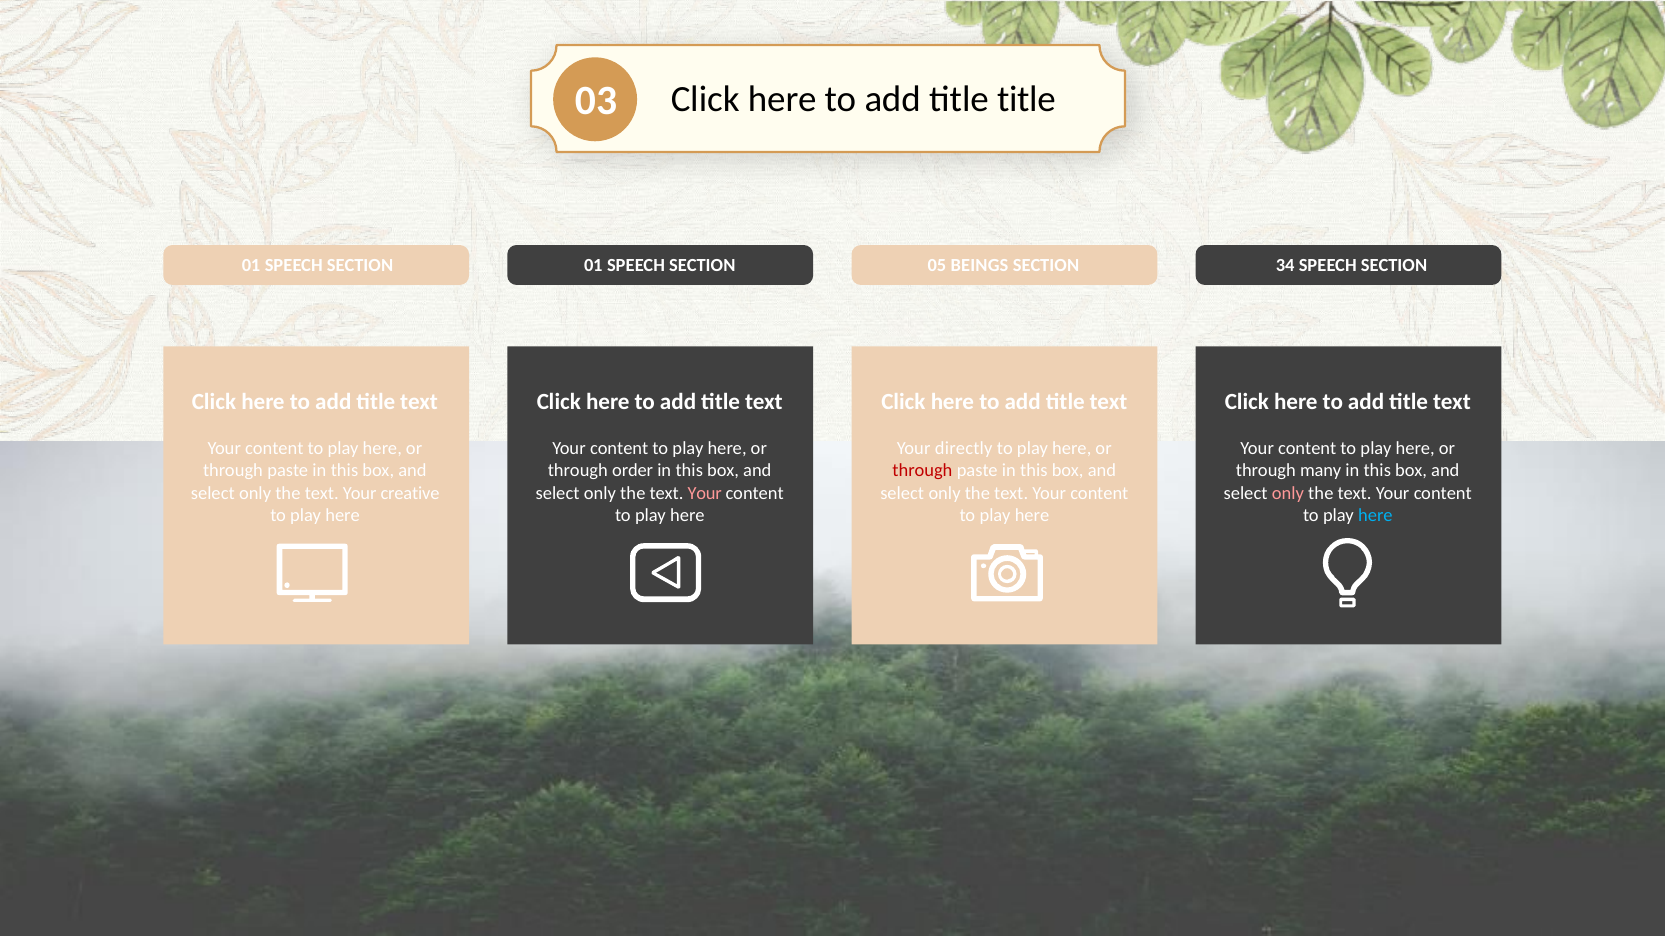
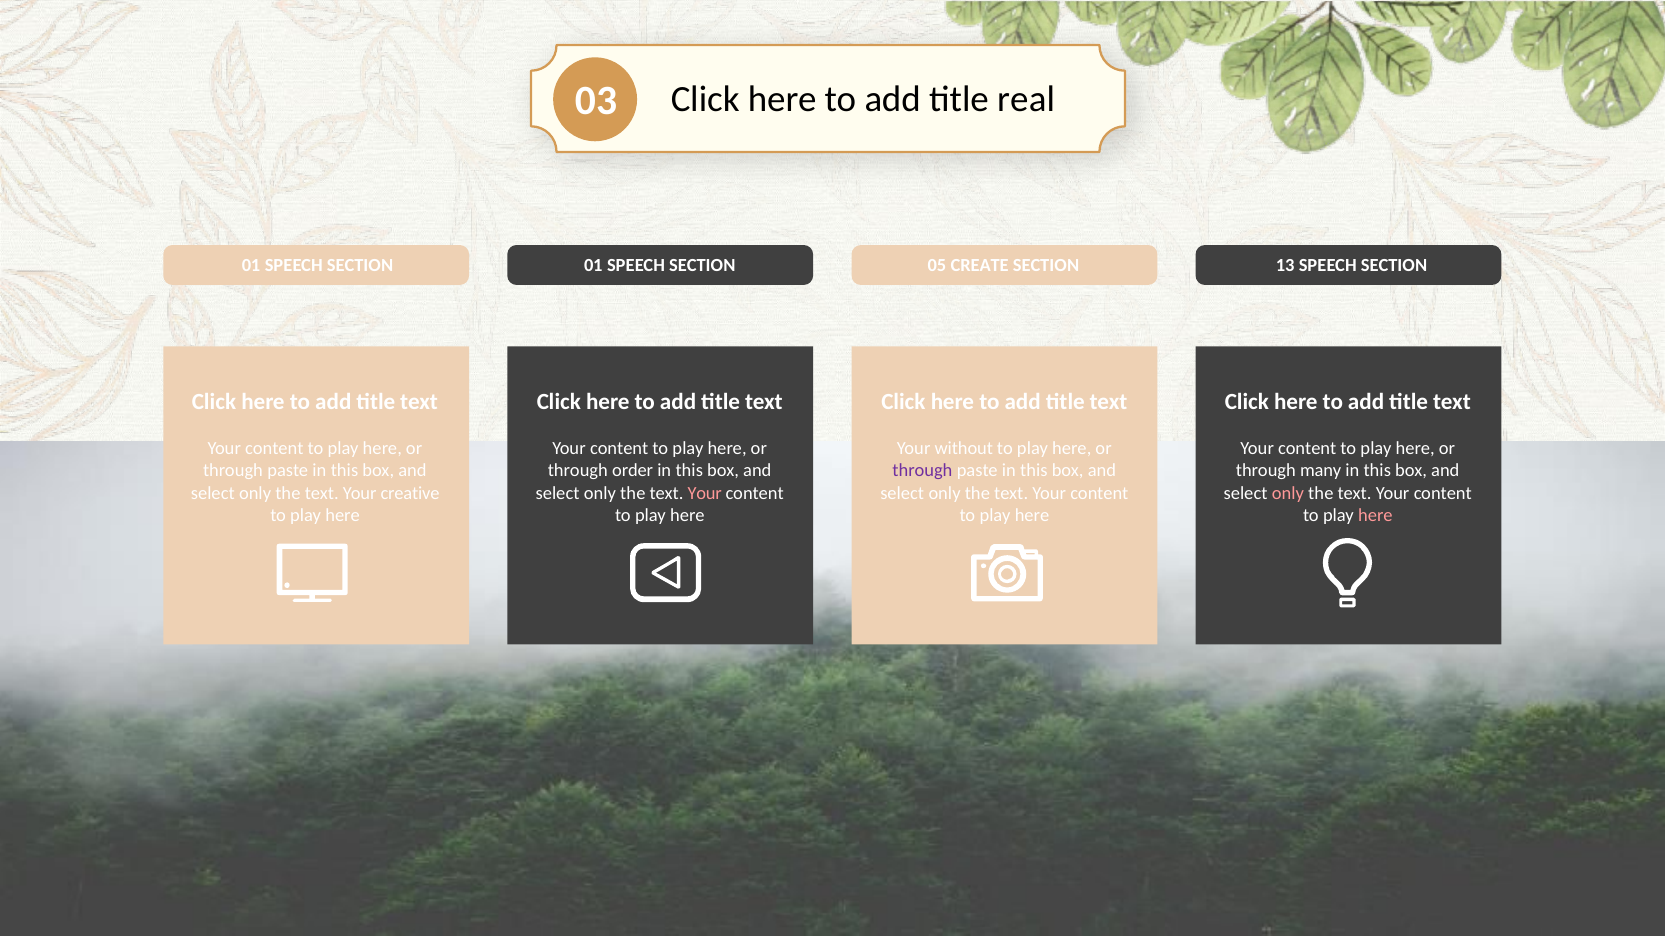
title title: title -> real
BEINGS: BEINGS -> CREATE
34: 34 -> 13
directly: directly -> without
through at (922, 471) colour: red -> purple
here at (1375, 515) colour: light blue -> pink
